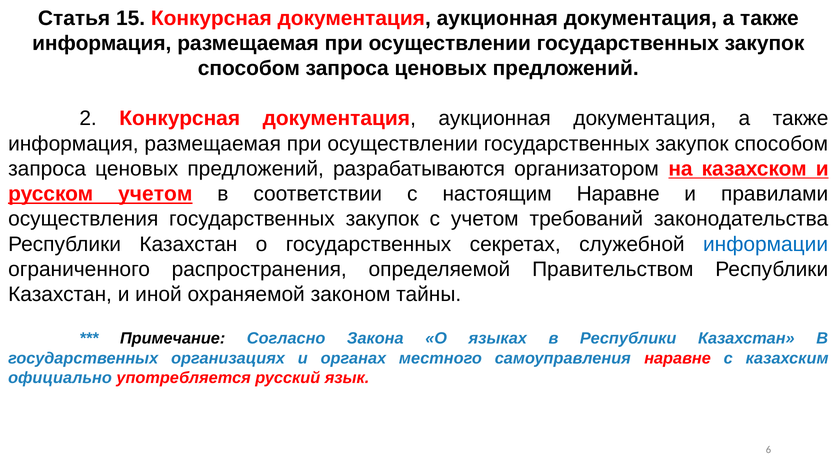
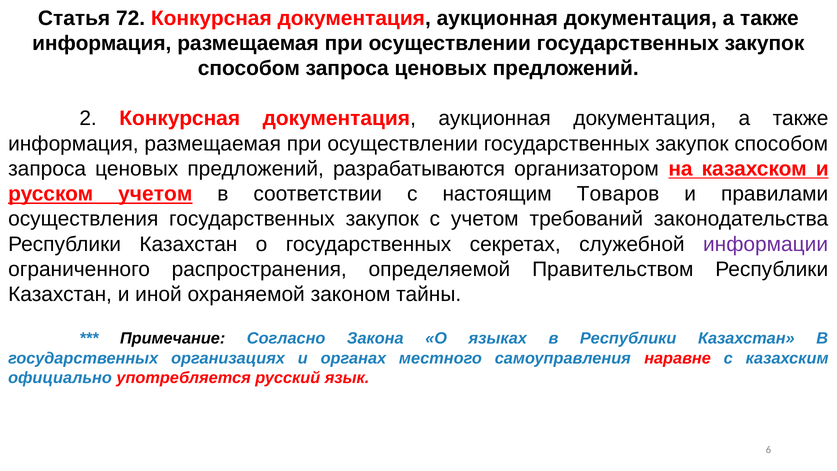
15: 15 -> 72
настоящим Наравне: Наравне -> Товаров
информации colour: blue -> purple
